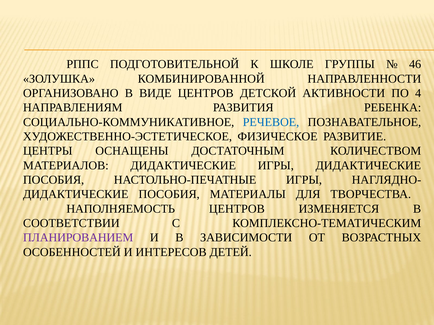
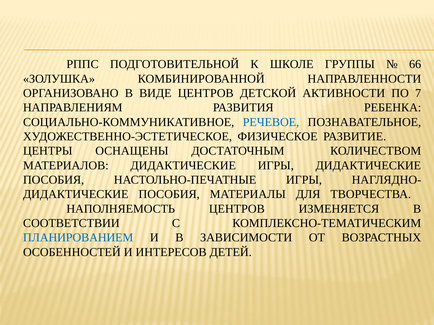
46: 46 -> 66
4: 4 -> 7
ПЛАНИРОВАНИЕМ colour: purple -> blue
